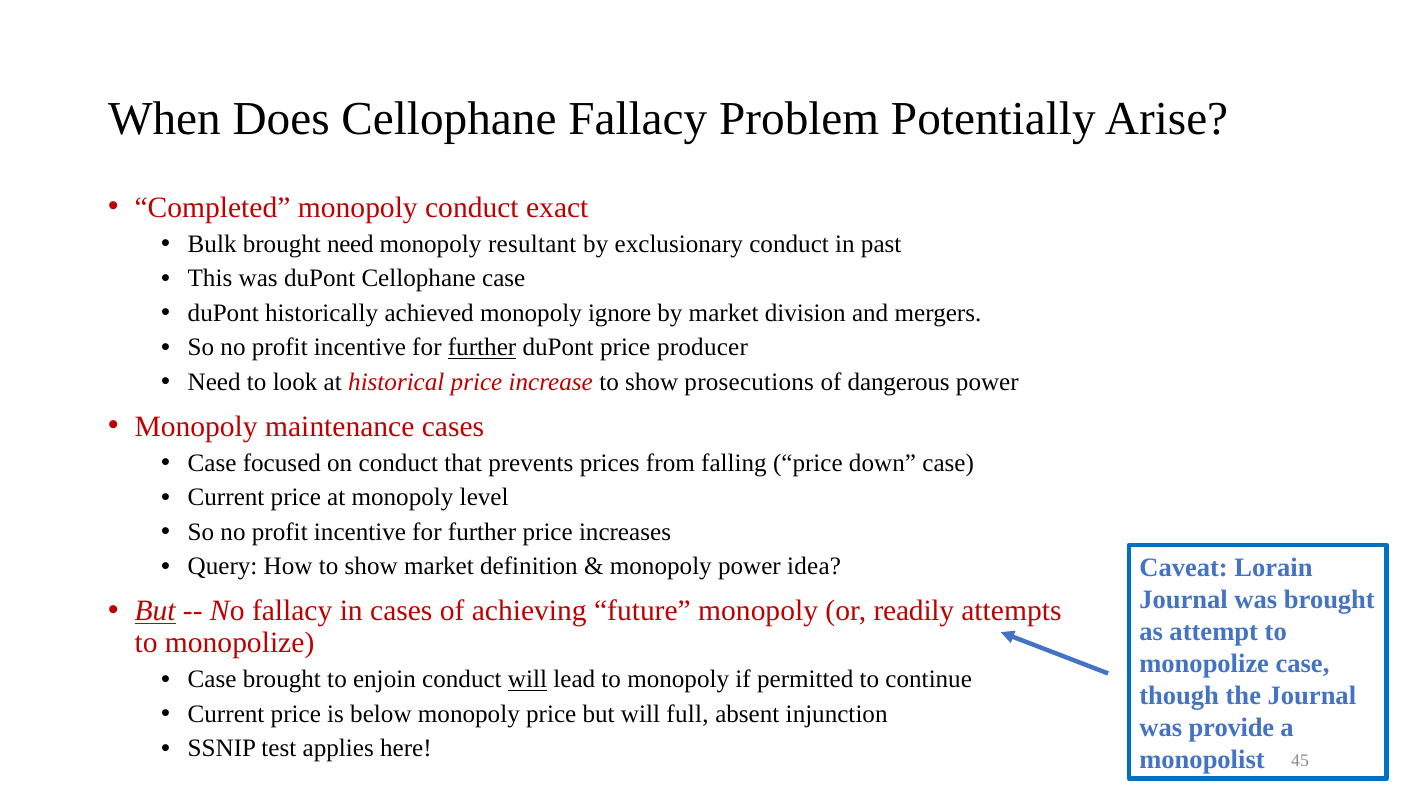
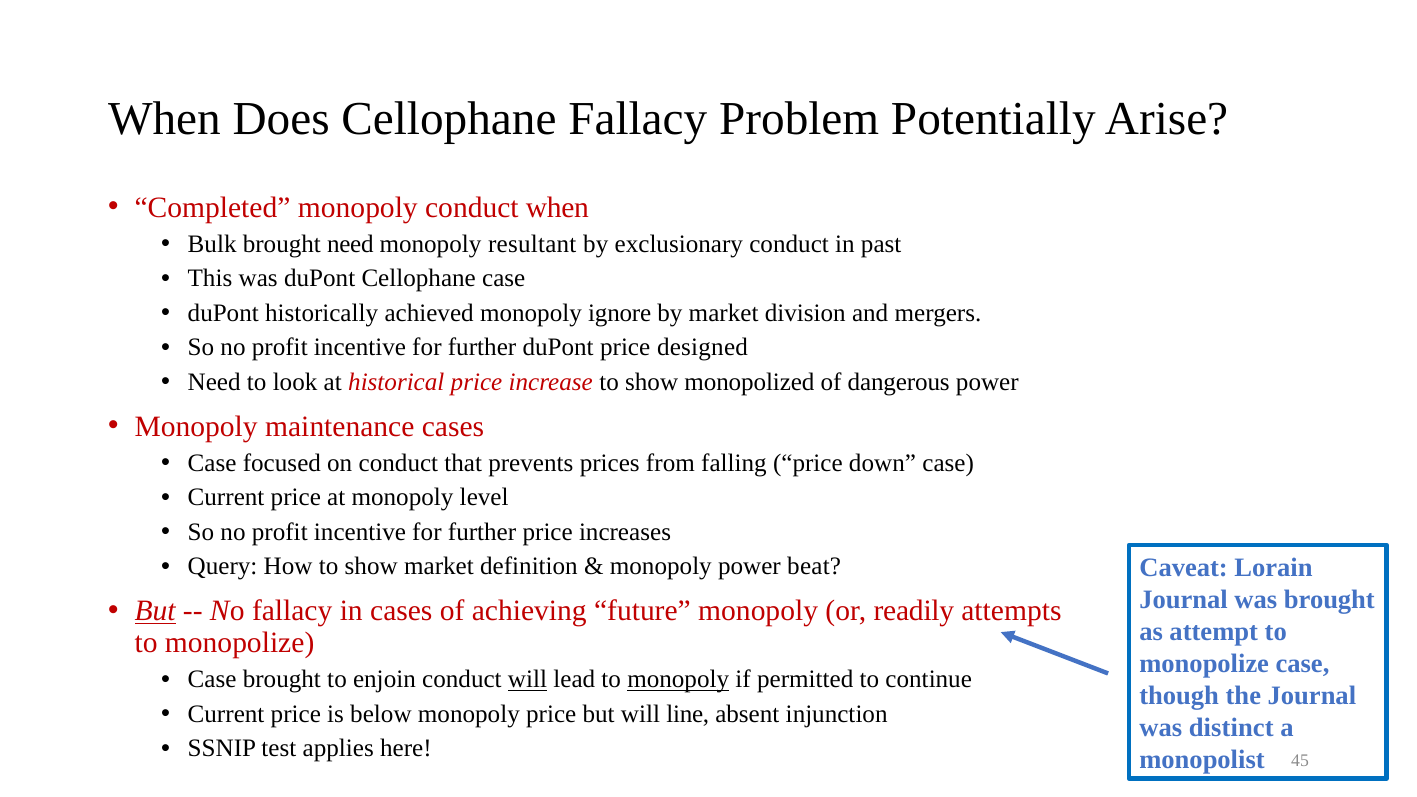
conduct exact: exact -> when
further at (482, 348) underline: present -> none
producer: producer -> designed
prosecutions: prosecutions -> monopolized
idea: idea -> beat
monopoly at (678, 680) underline: none -> present
full: full -> line
provide: provide -> distinct
